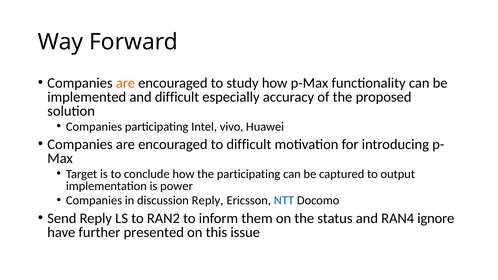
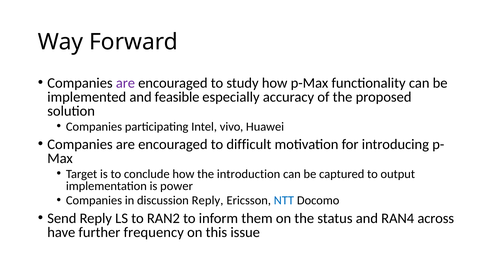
are at (125, 83) colour: orange -> purple
and difficult: difficult -> feasible
the participating: participating -> introduction
ignore: ignore -> across
presented: presented -> frequency
